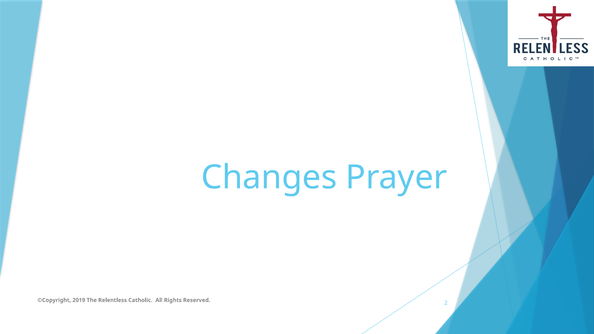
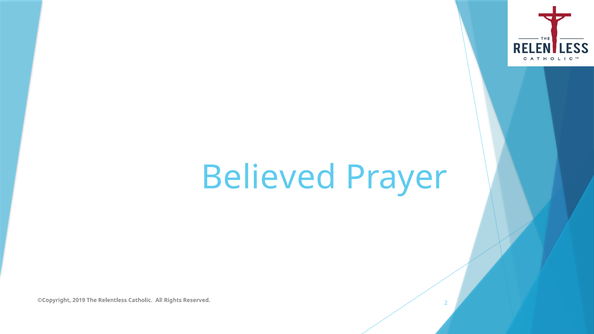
Changes: Changes -> Believed
